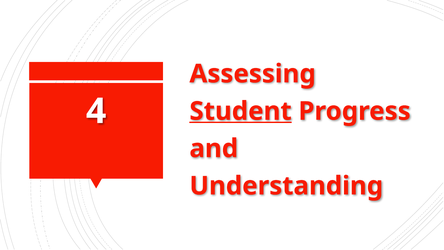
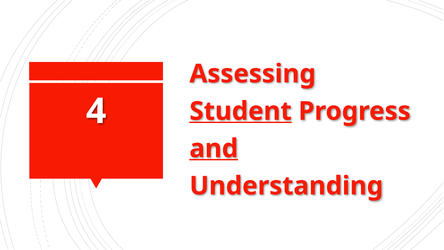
and underline: none -> present
